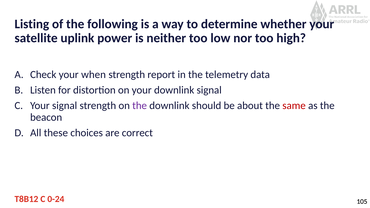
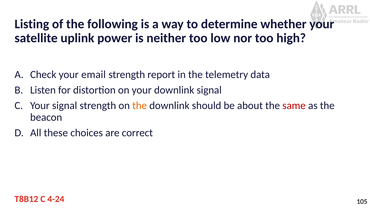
when: when -> email
the at (140, 106) colour: purple -> orange
0-24: 0-24 -> 4-24
